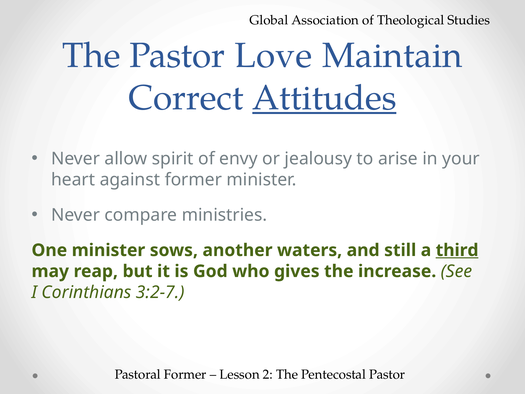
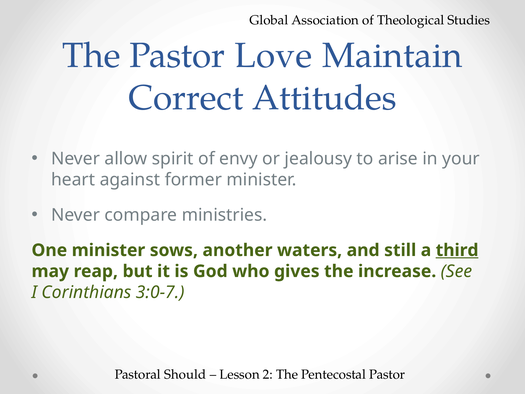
Attitudes underline: present -> none
3:2-7: 3:2-7 -> 3:0-7
Pastoral Former: Former -> Should
